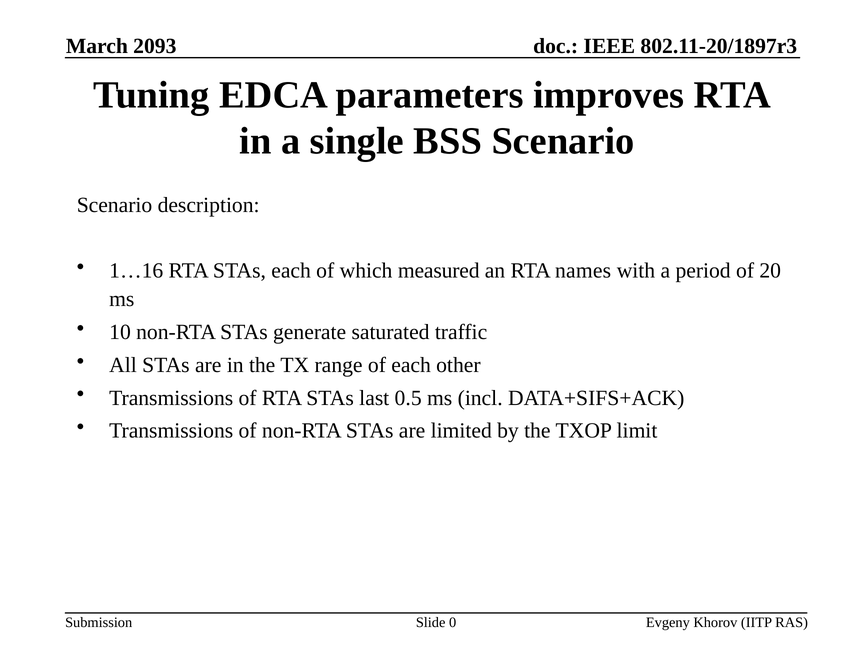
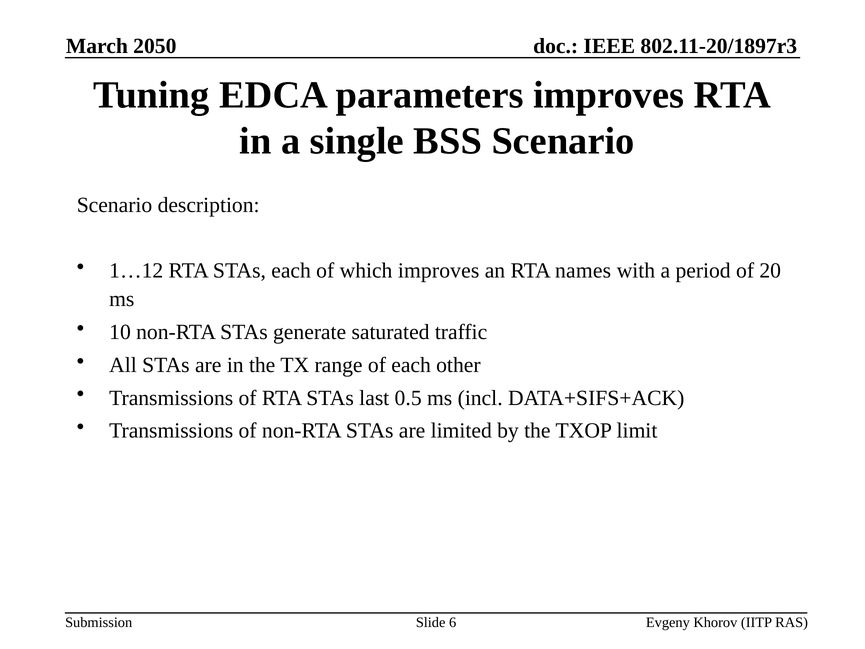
2093: 2093 -> 2050
1…16: 1…16 -> 1…12
which measured: measured -> improves
0: 0 -> 6
